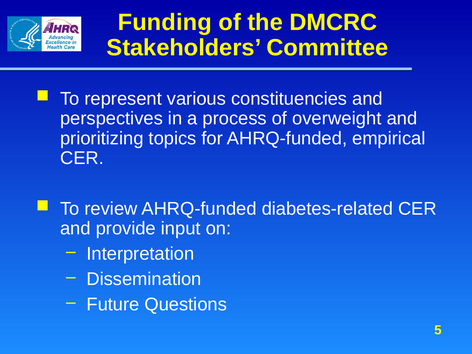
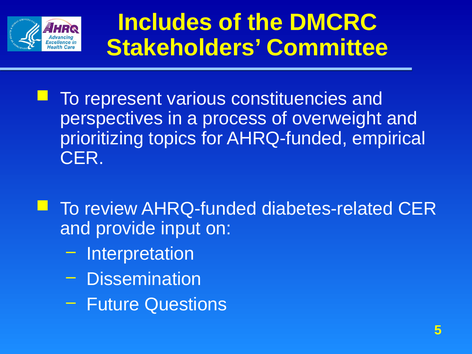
Funding: Funding -> Includes
